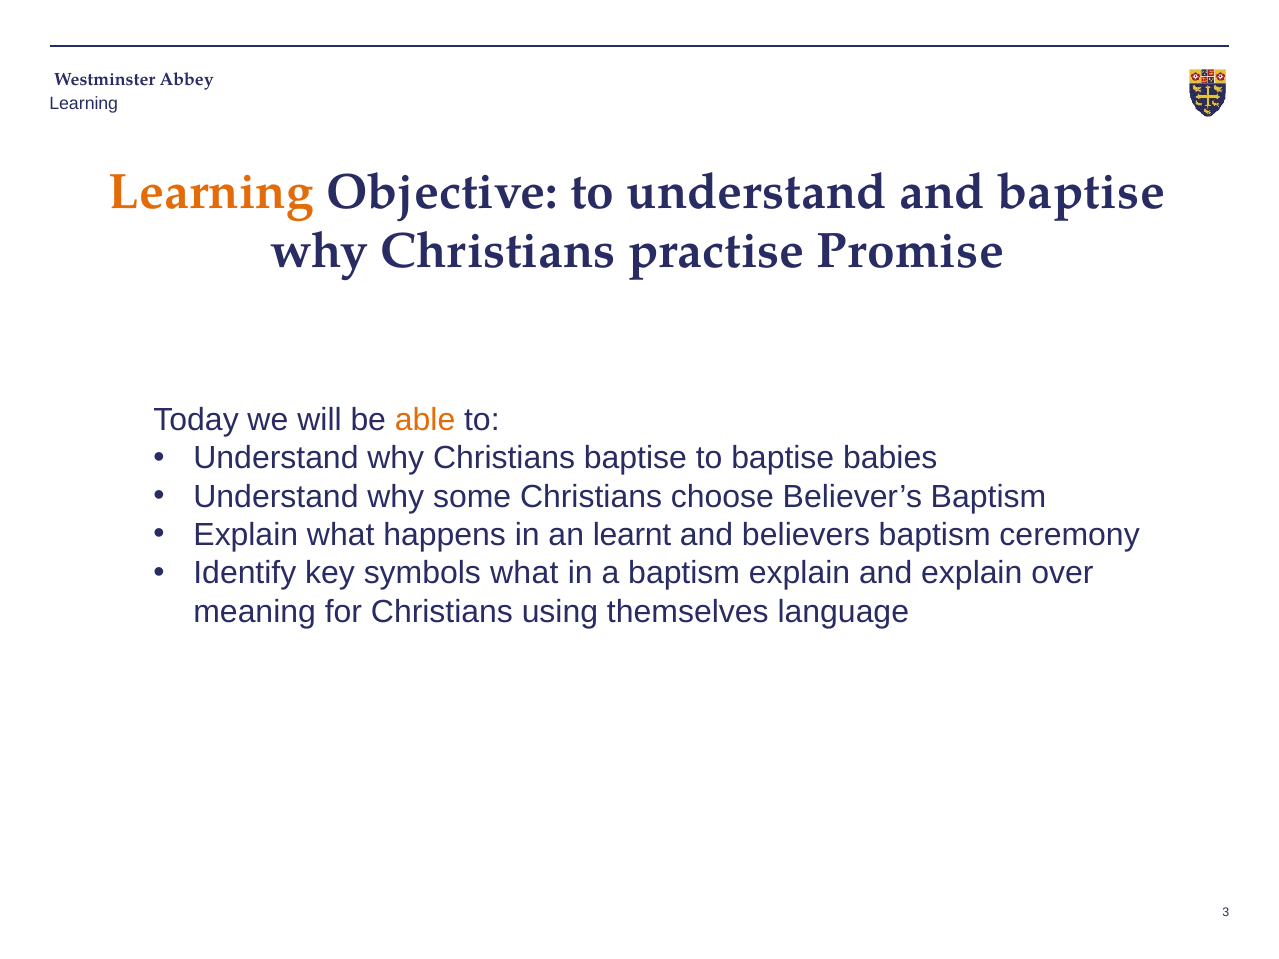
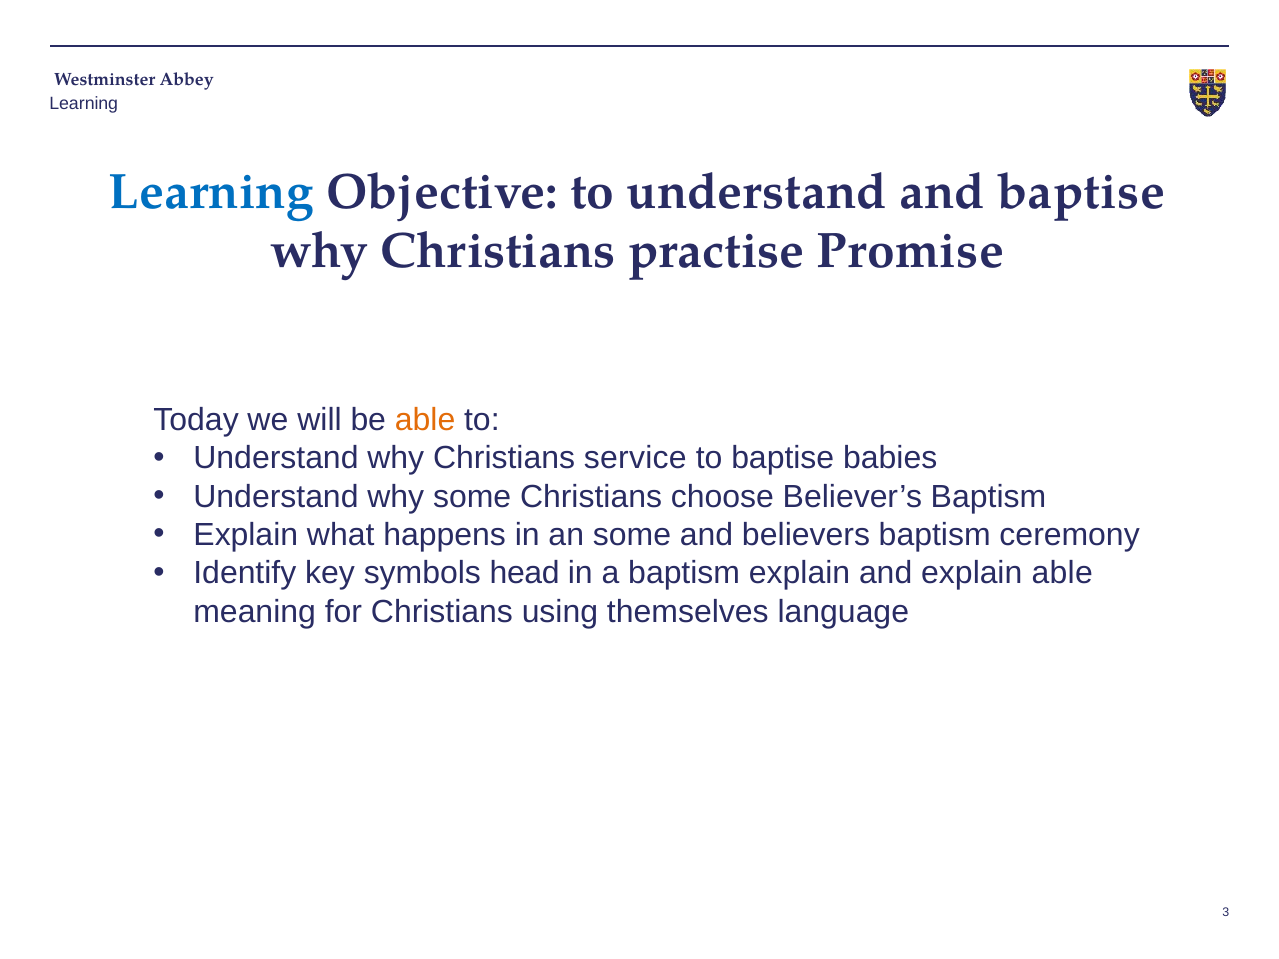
Learning at (211, 192) colour: orange -> blue
Christians baptise: baptise -> service
an learnt: learnt -> some
symbols what: what -> head
explain over: over -> able
